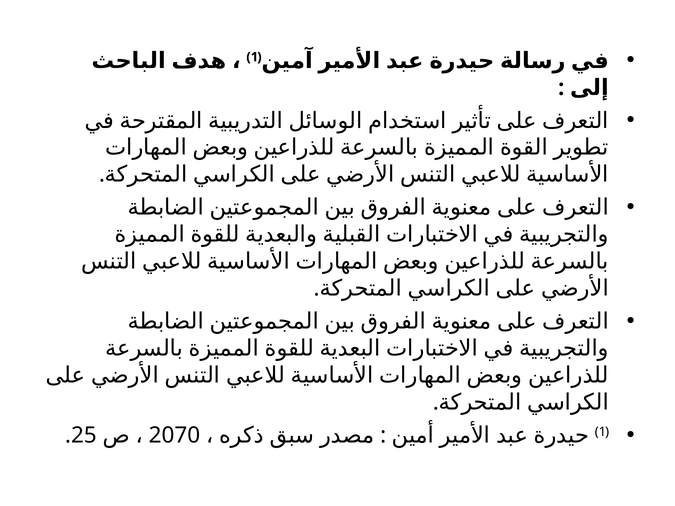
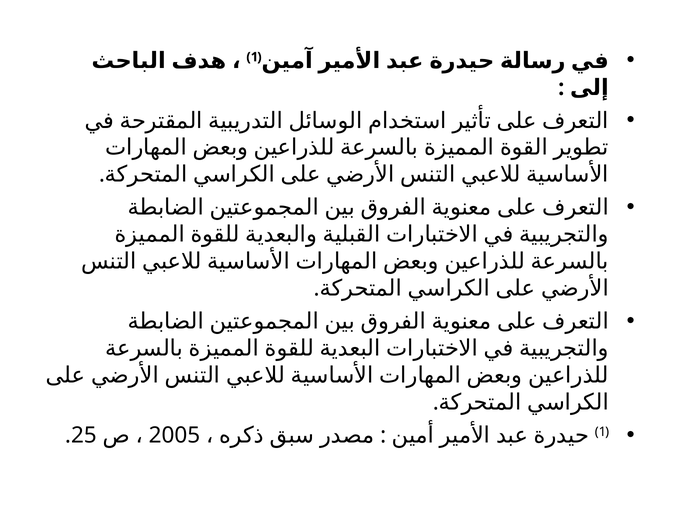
2070: 2070 -> 2005
